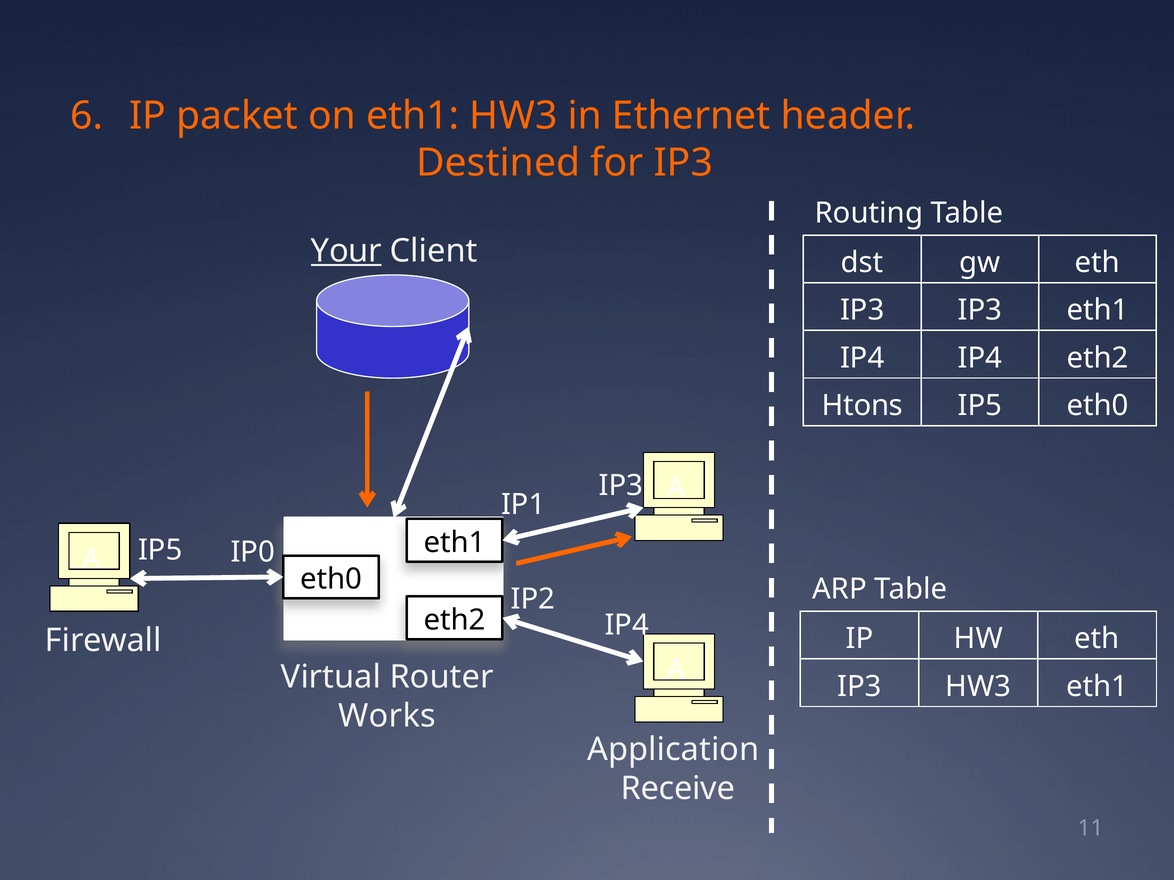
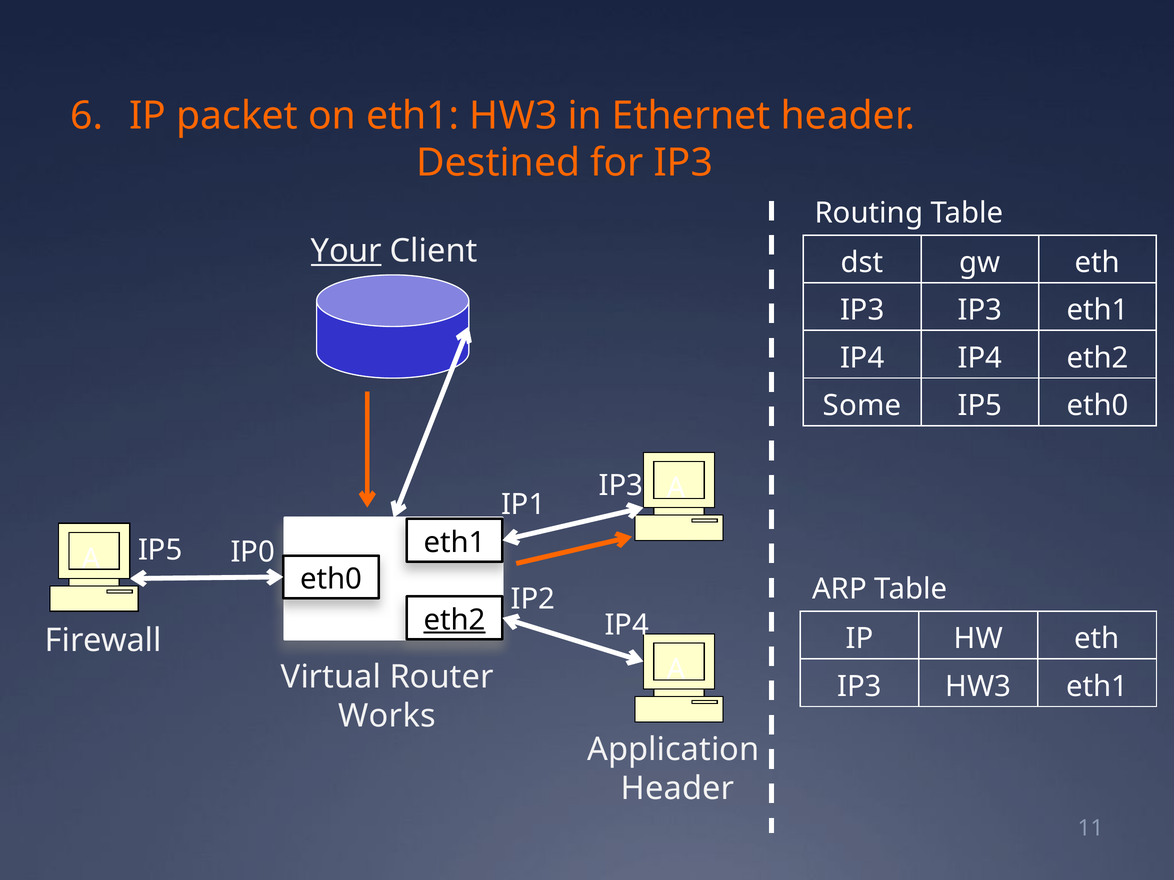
Htons: Htons -> Some
eth2 at (455, 620) underline: none -> present
Receive at (678, 789): Receive -> Header
